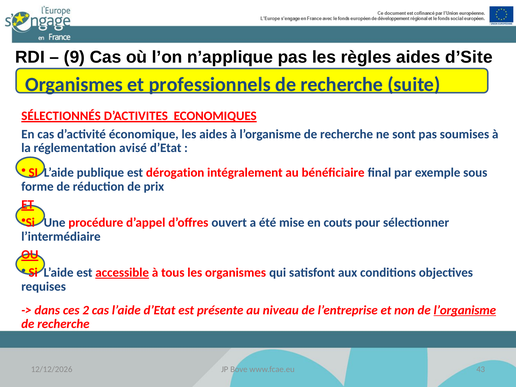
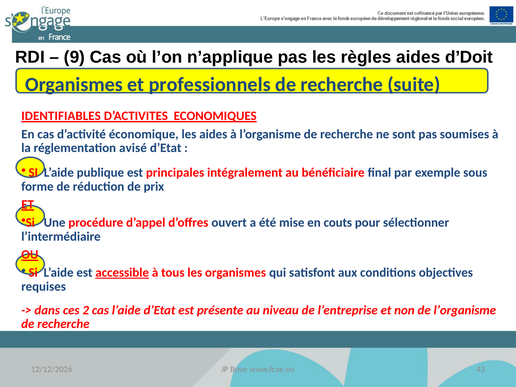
d’Site: d’Site -> d’Doit
SÉLECTIONNÉS: SÉLECTIONNÉS -> IDENTIFIABLES
dérogation: dérogation -> principales
l’organisme at (465, 310) underline: present -> none
